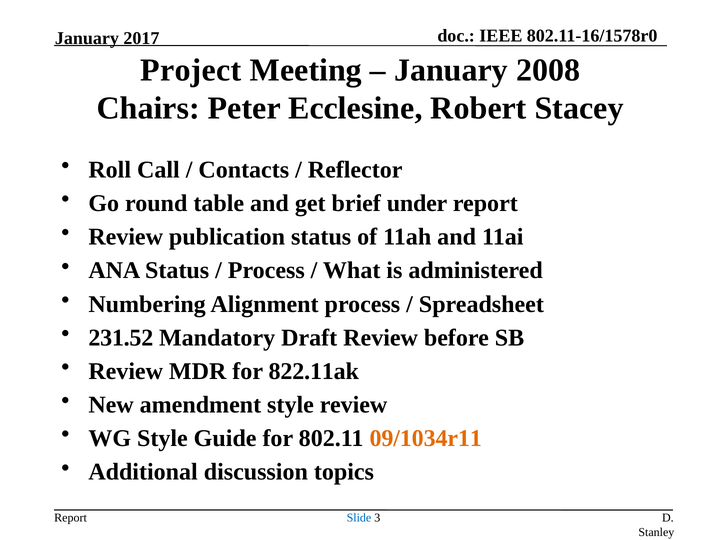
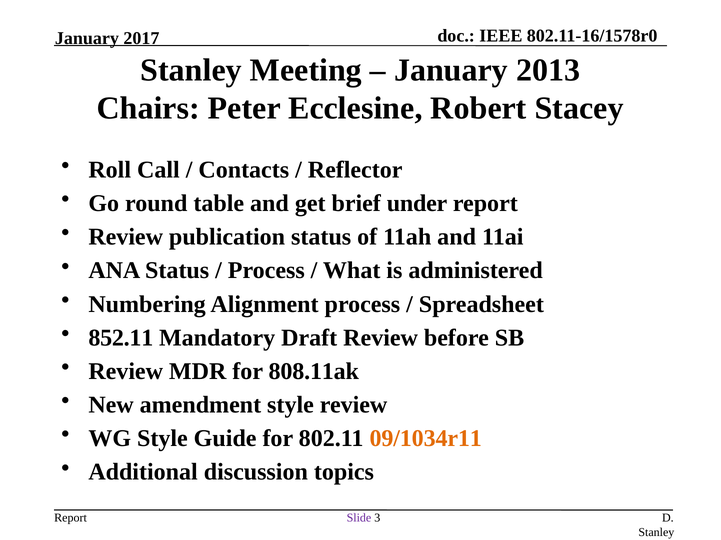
Project at (191, 70): Project -> Stanley
2008: 2008 -> 2013
231.52: 231.52 -> 852.11
822.11ak: 822.11ak -> 808.11ak
Slide colour: blue -> purple
